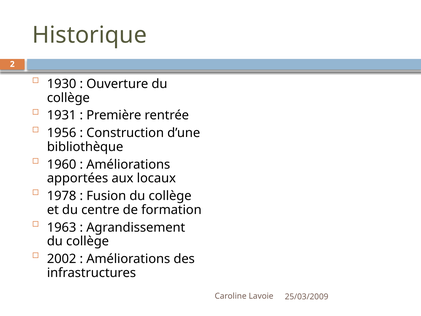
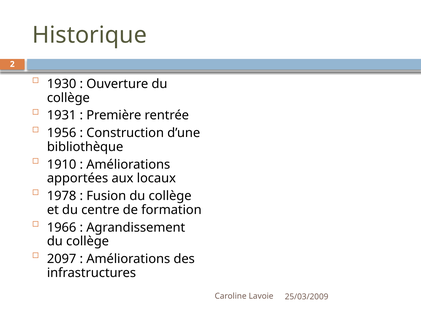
1960: 1960 -> 1910
1963: 1963 -> 1966
2002: 2002 -> 2097
